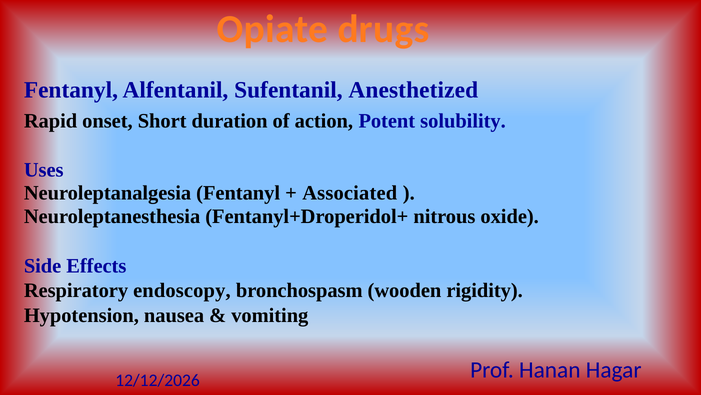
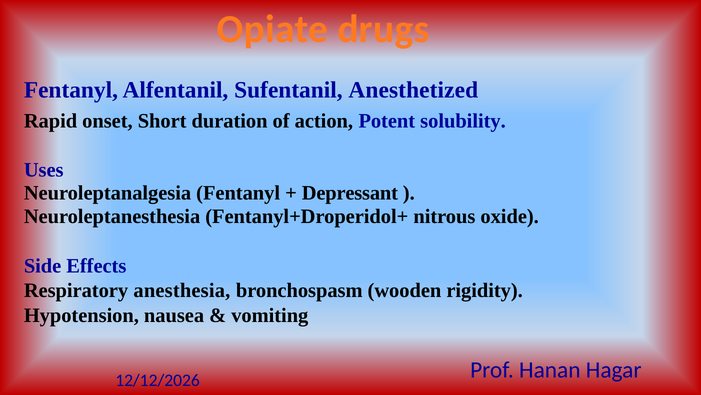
Associated: Associated -> Depressant
endoscopy: endoscopy -> anesthesia
